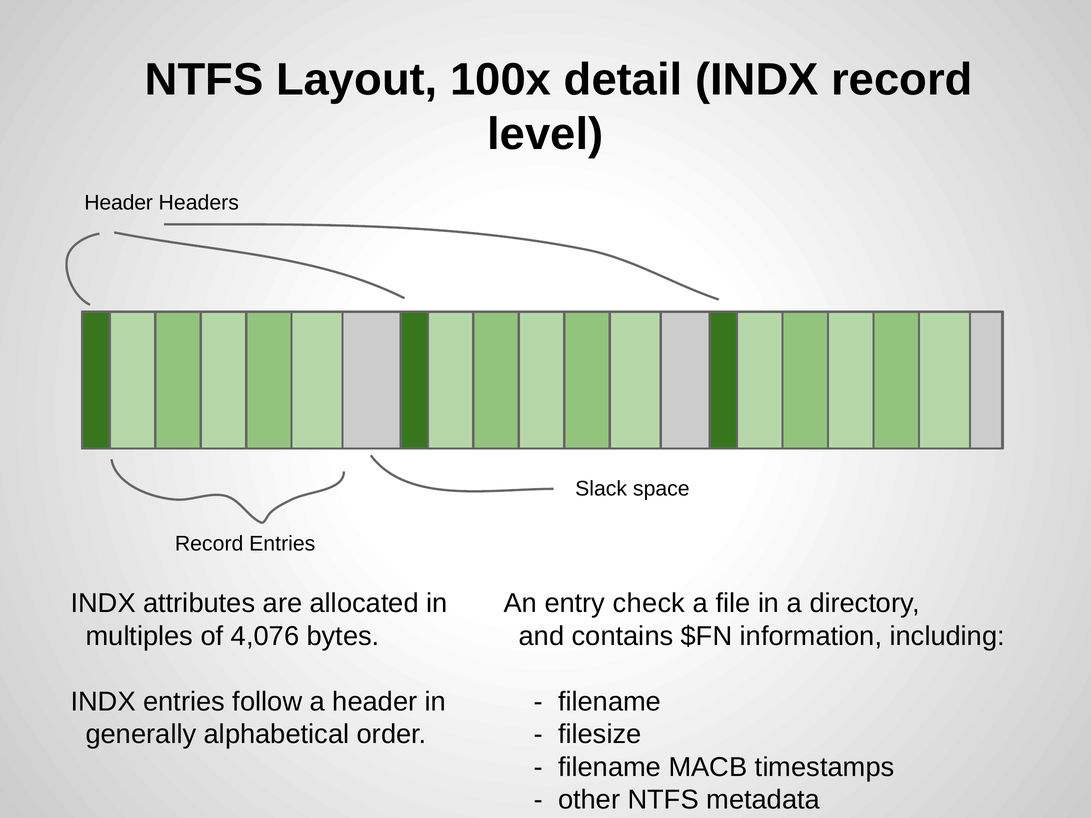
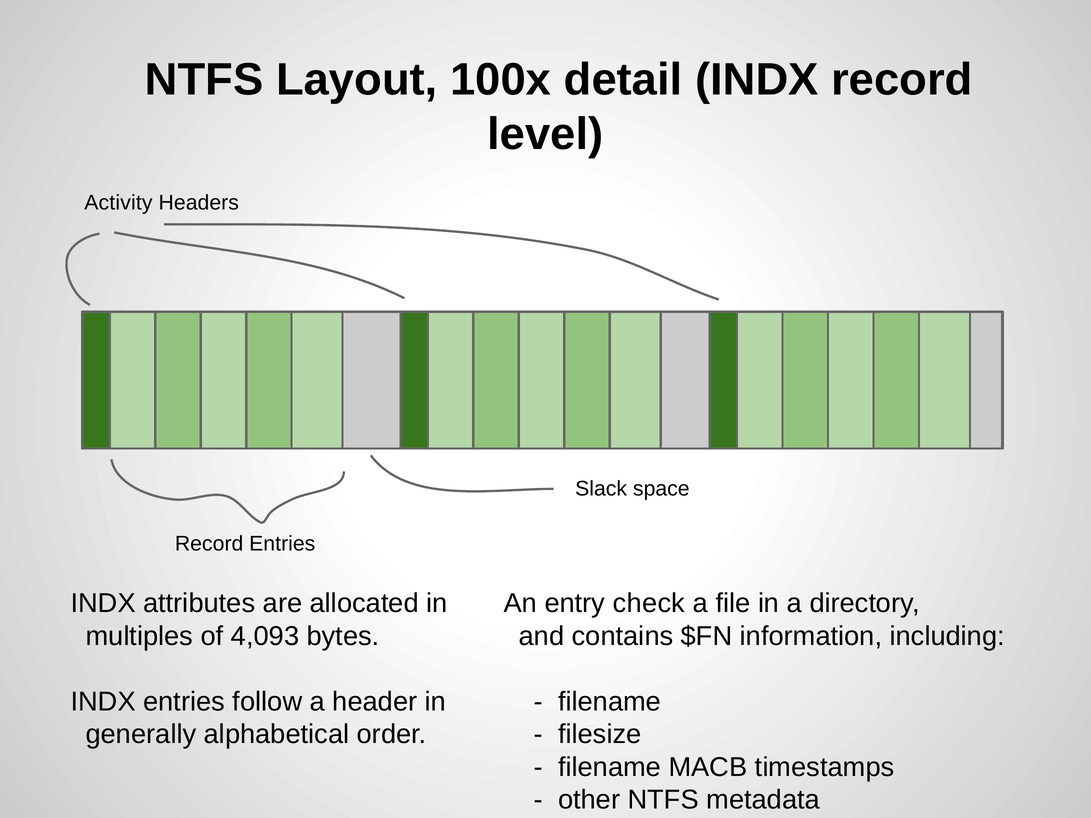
Header at (119, 203): Header -> Activity
4,076: 4,076 -> 4,093
